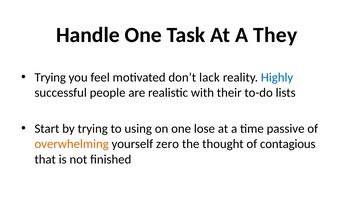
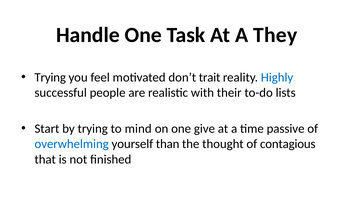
lack: lack -> trait
using: using -> mind
lose: lose -> give
overwhelming colour: orange -> blue
zero: zero -> than
